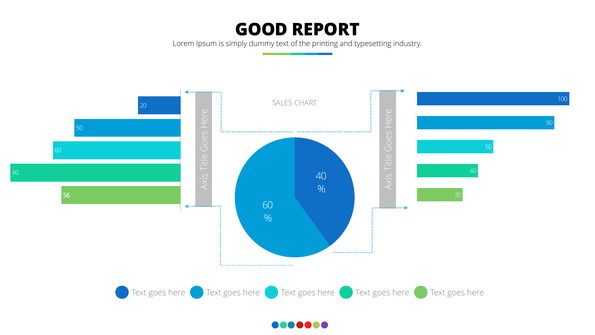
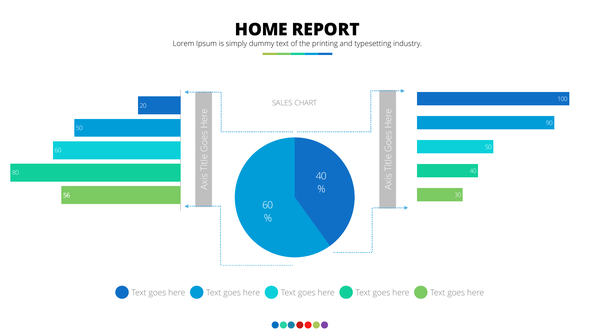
GOOD: GOOD -> HOME
